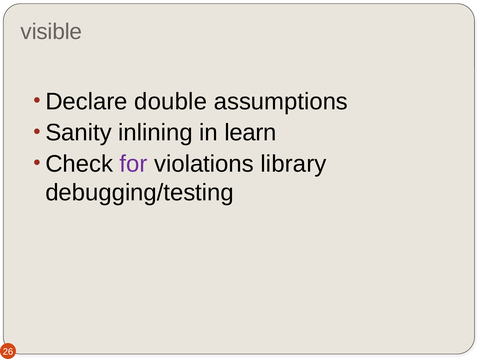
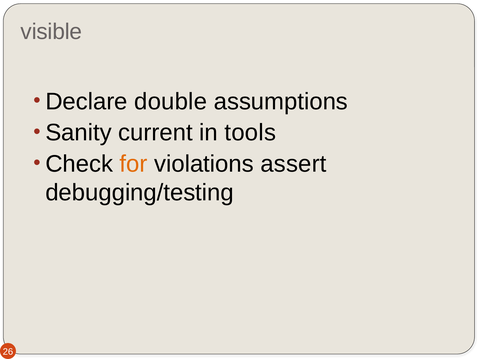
inlining: inlining -> current
learn: learn -> tools
for colour: purple -> orange
library: library -> assert
